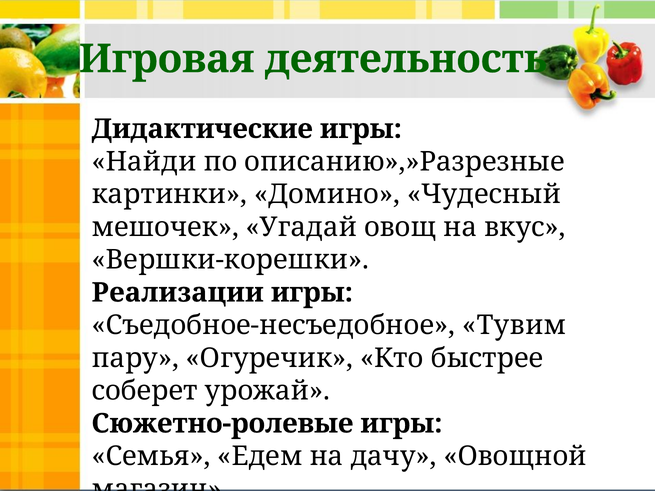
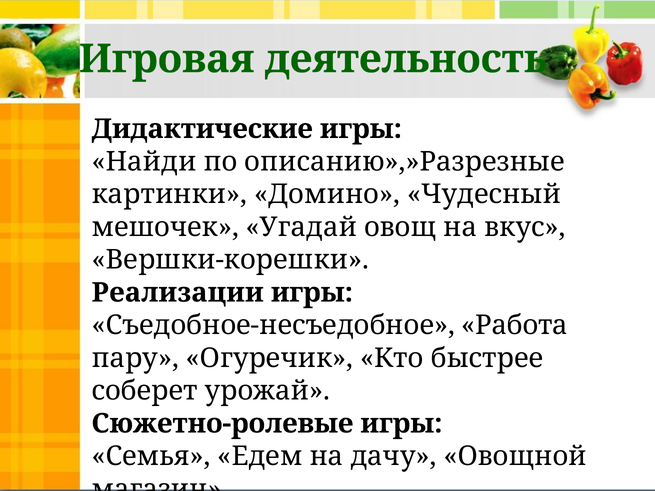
Тувим: Тувим -> Работа
